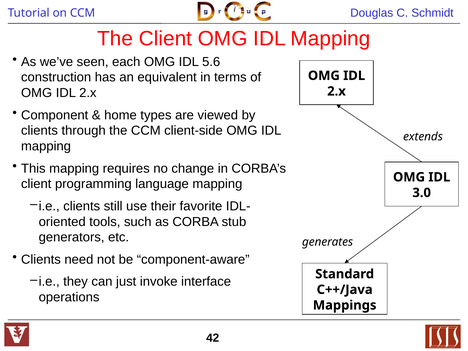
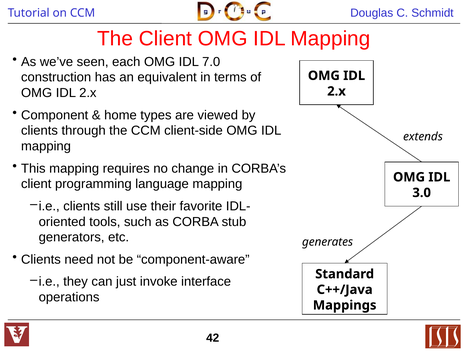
5.6: 5.6 -> 7.0
